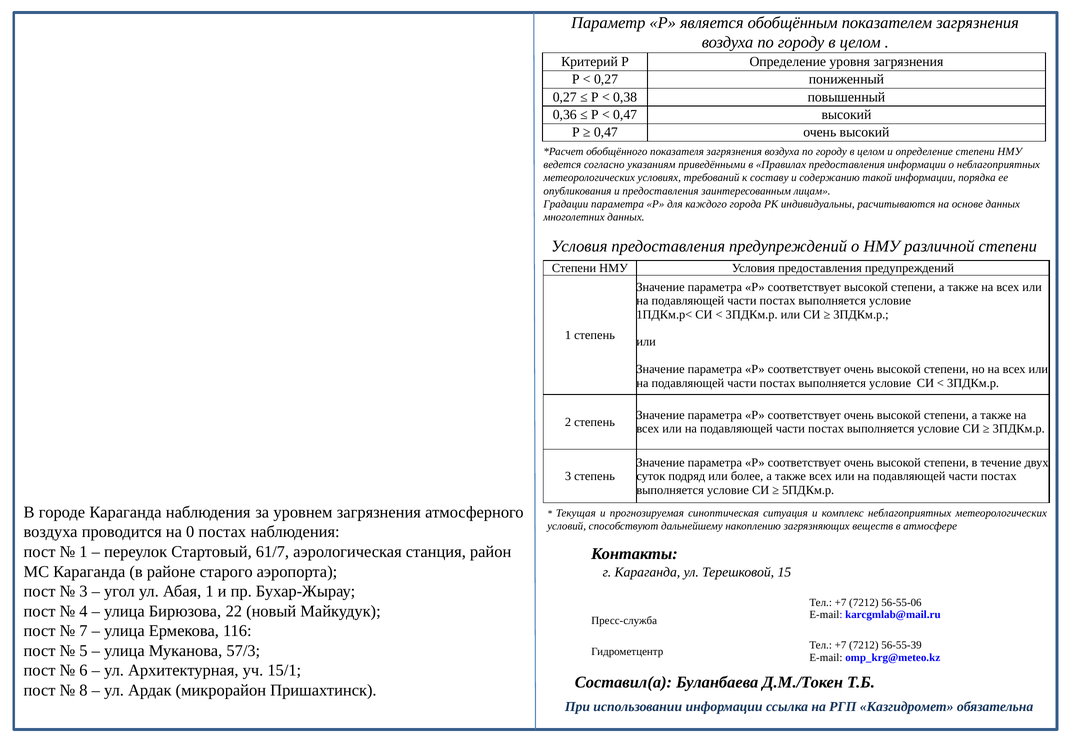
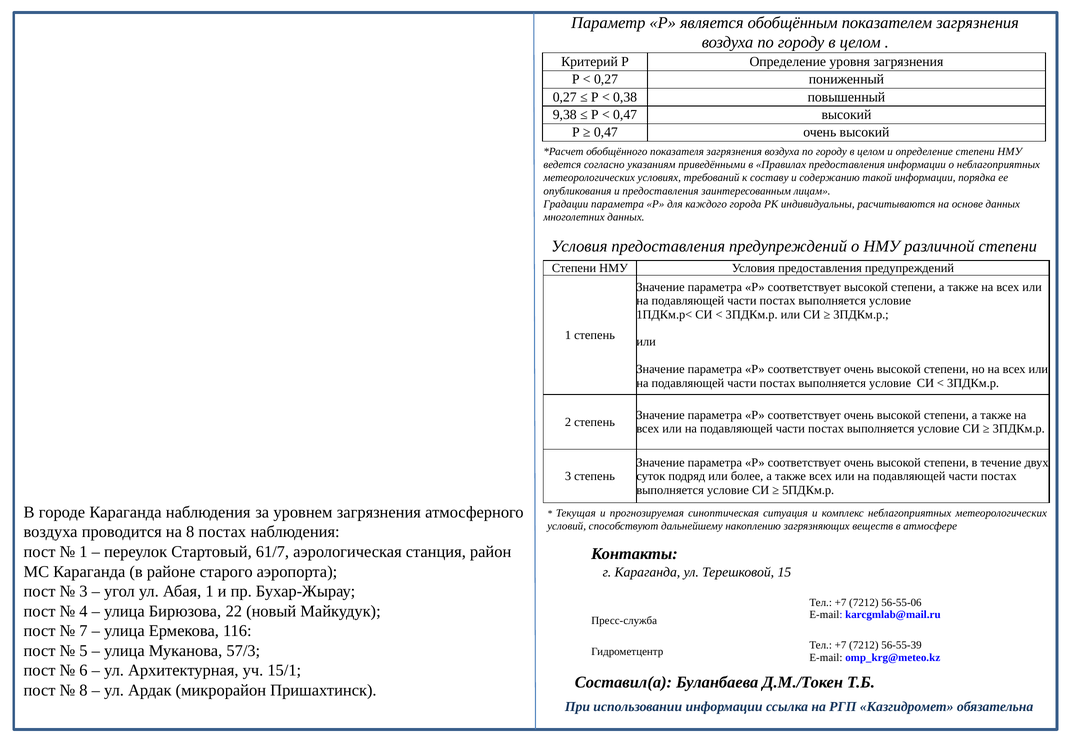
0,36: 0,36 -> 9,38
на 0: 0 -> 8
